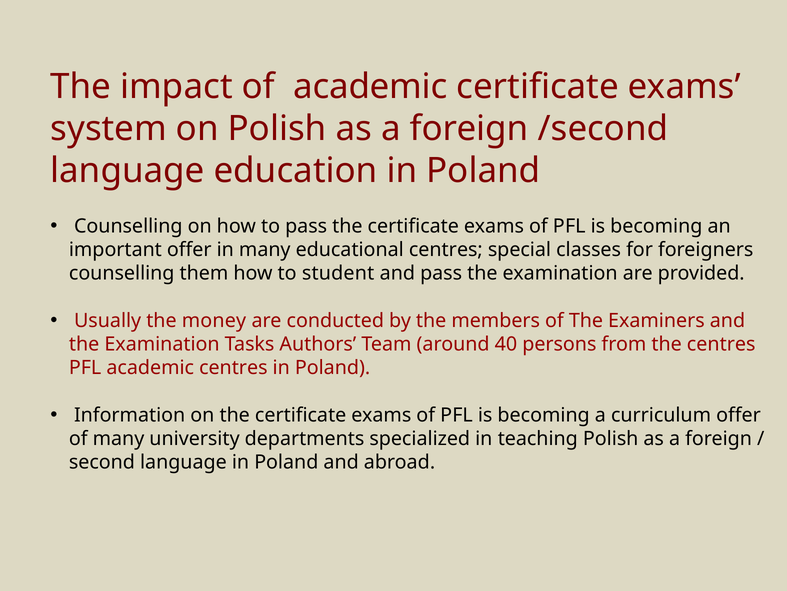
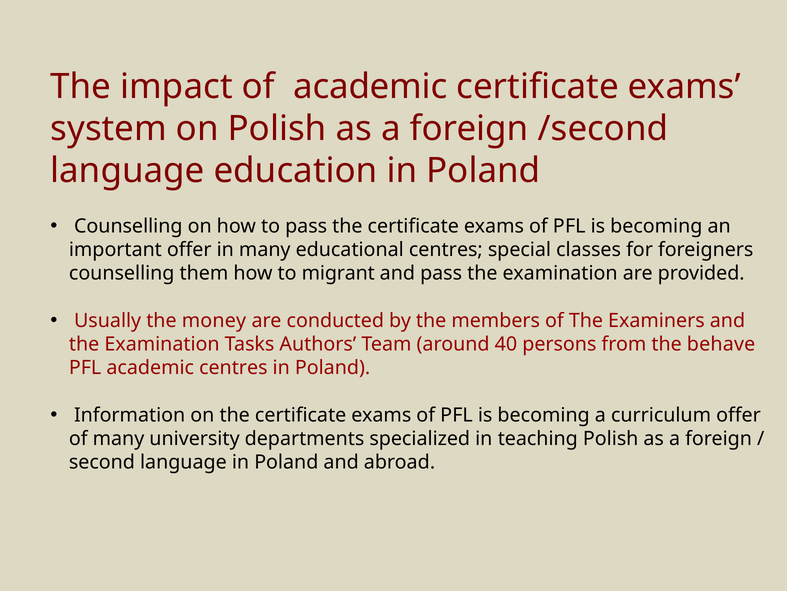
student: student -> migrant
the centres: centres -> behave
